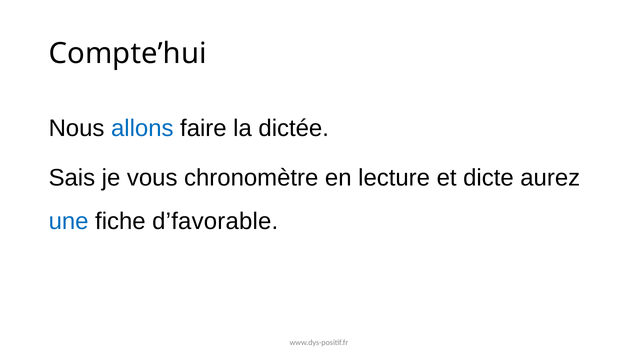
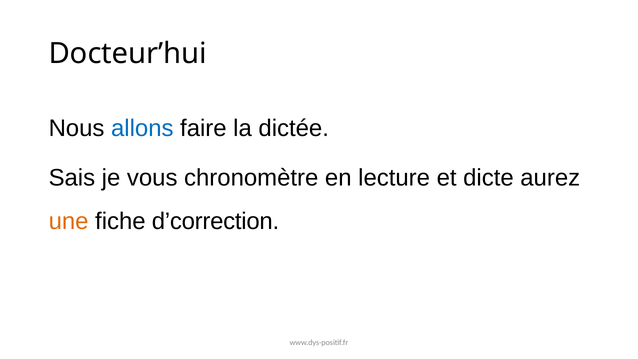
Compte’hui: Compte’hui -> Docteur’hui
une colour: blue -> orange
d’favorable: d’favorable -> d’correction
